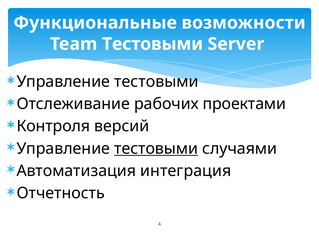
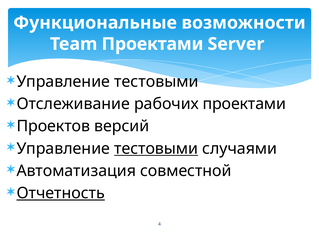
Team Тестовыми: Тестовыми -> Проектами
Контроля: Контроля -> Проектов
интеграция: интеграция -> совместной
Отчетность underline: none -> present
